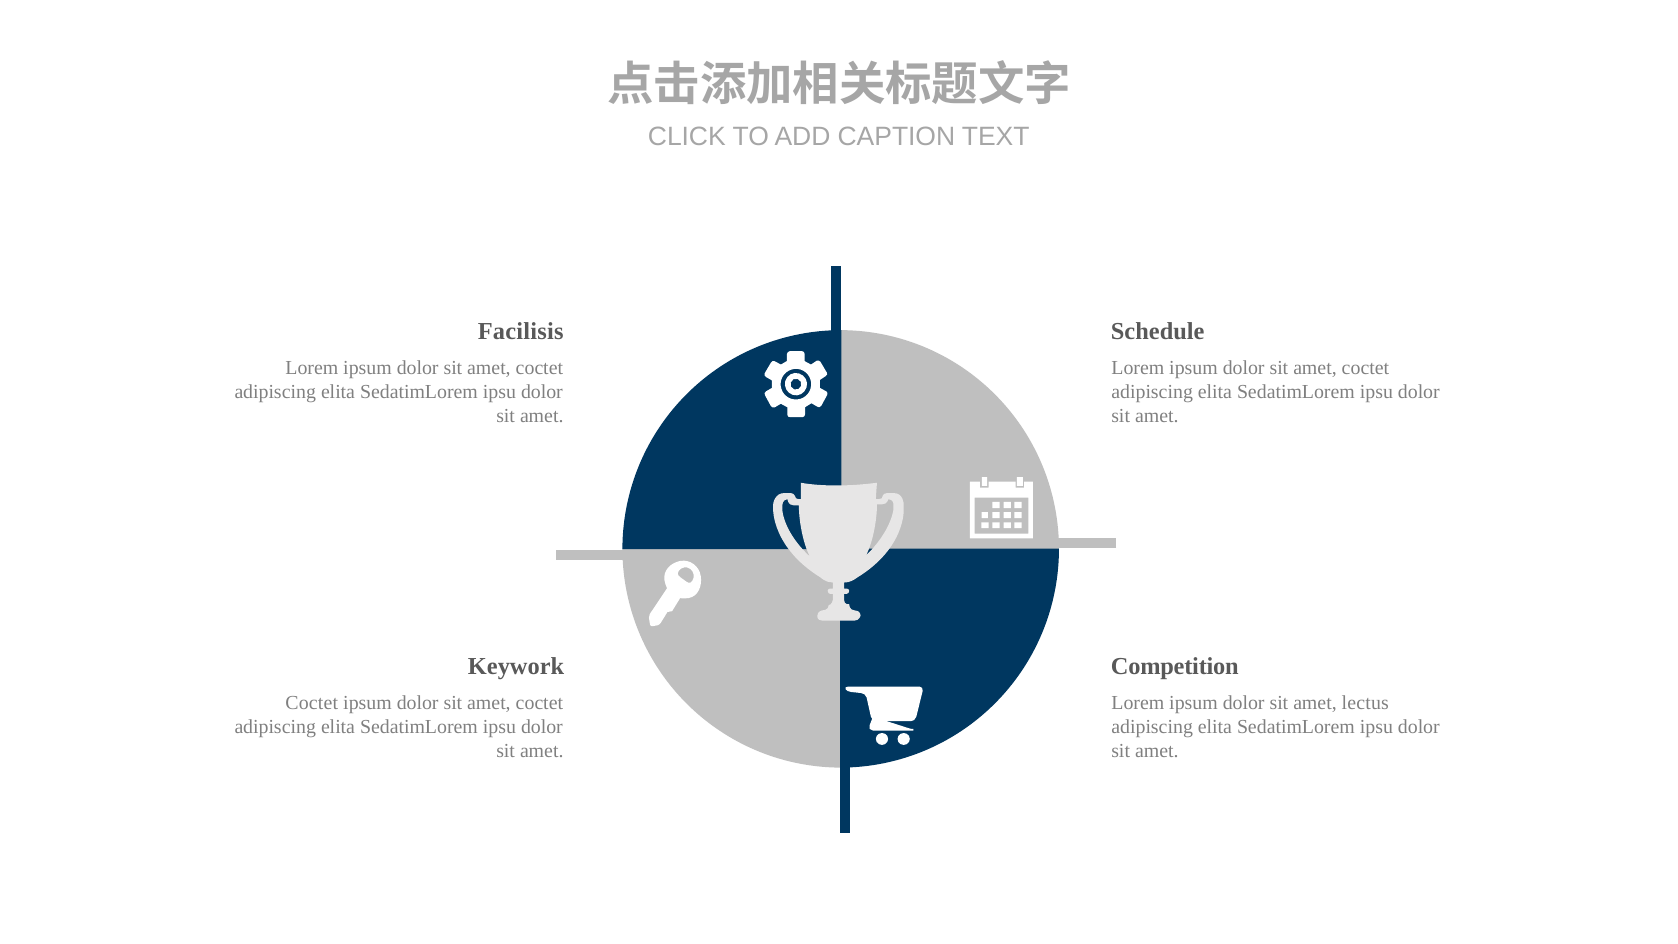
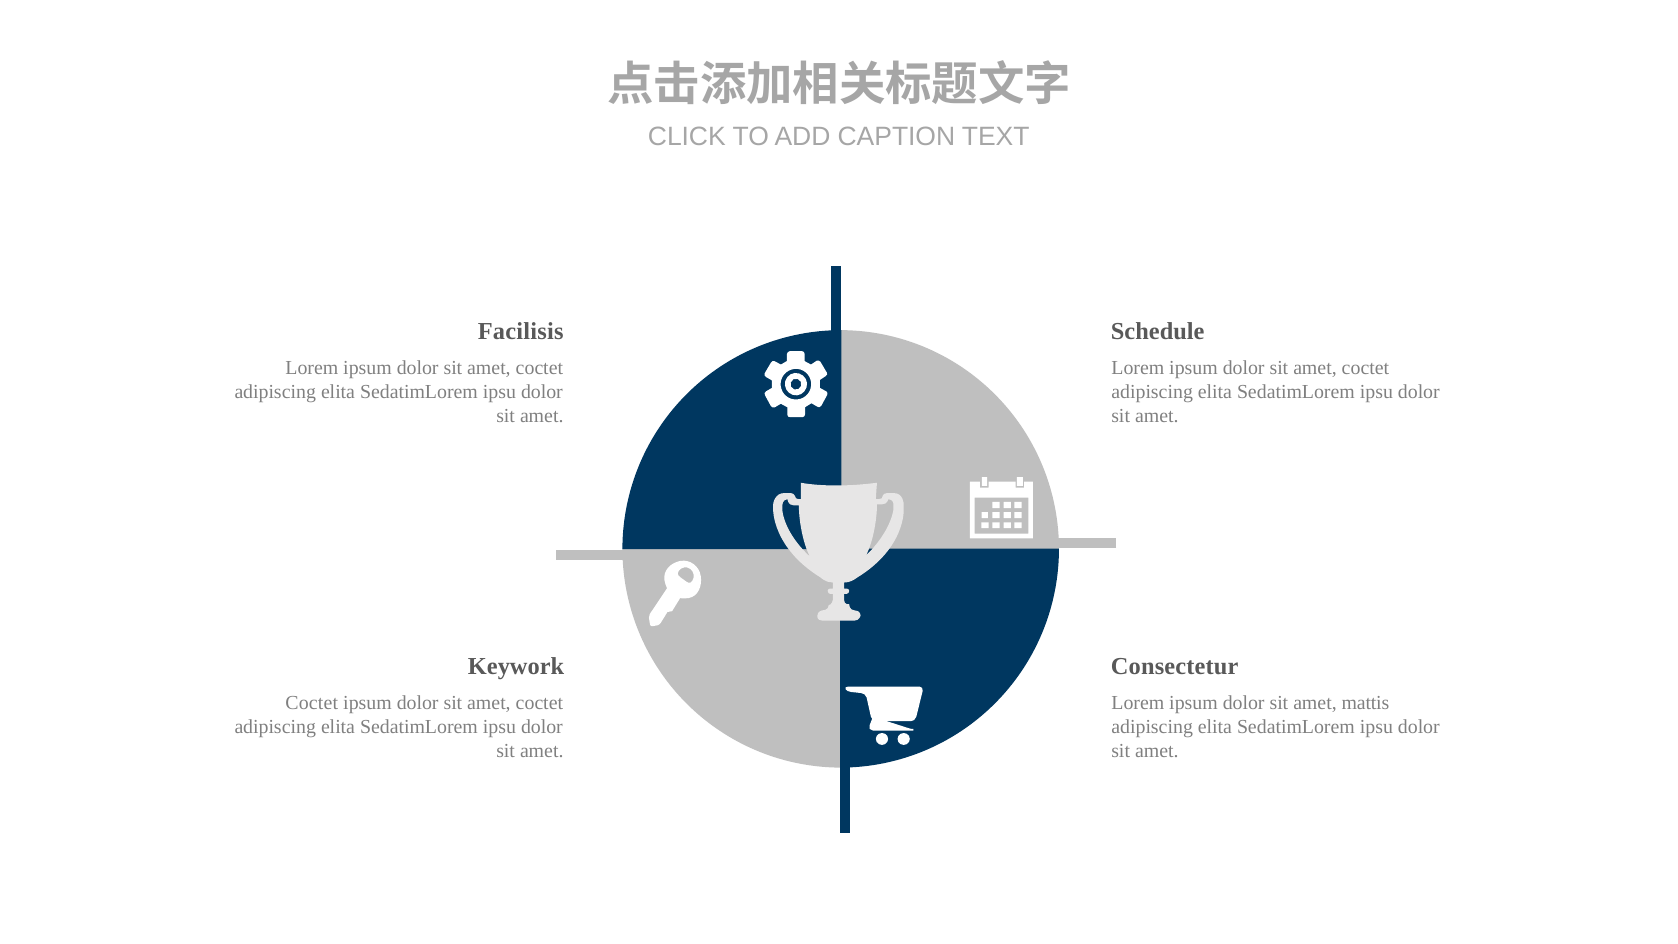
Competition: Competition -> Consectetur
lectus: lectus -> mattis
